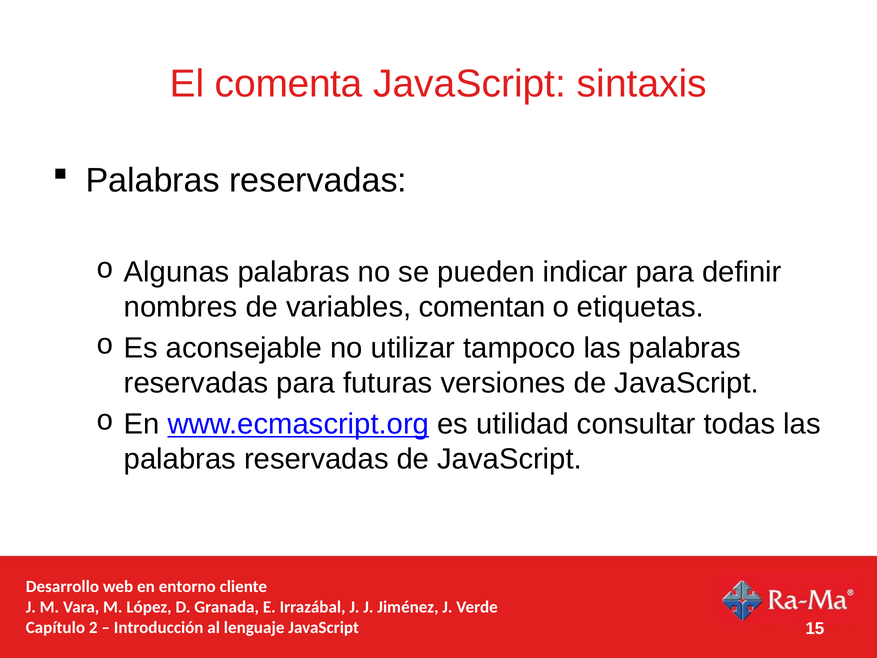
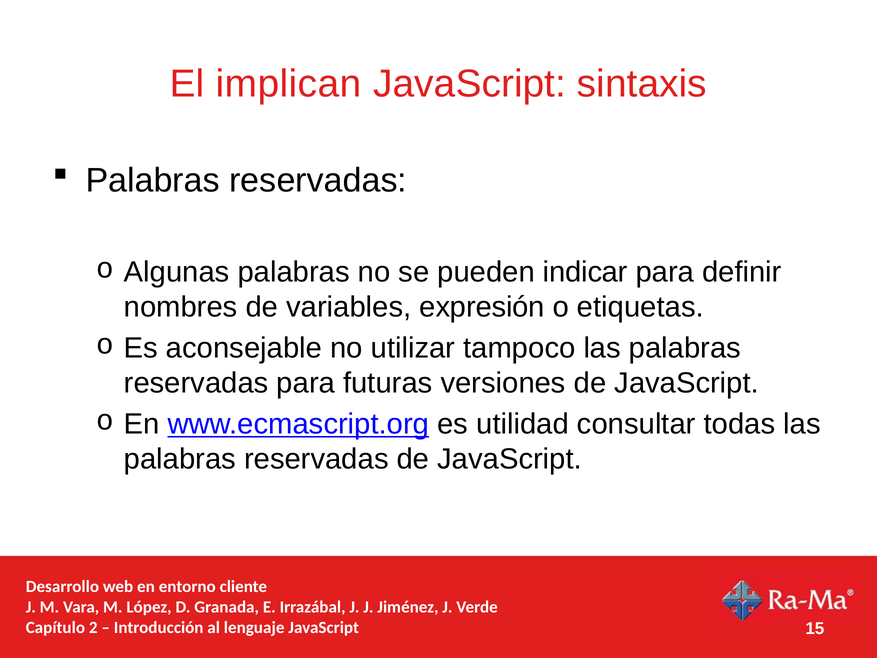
comenta: comenta -> implican
comentan: comentan -> expresión
